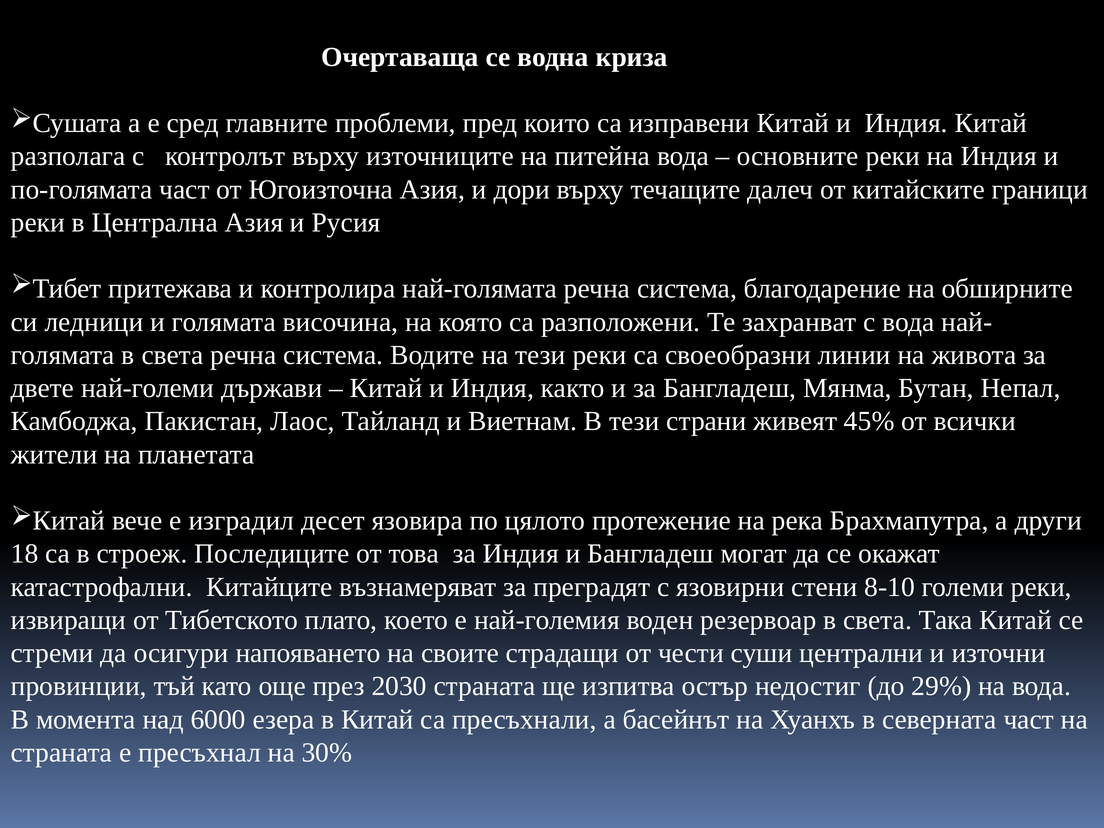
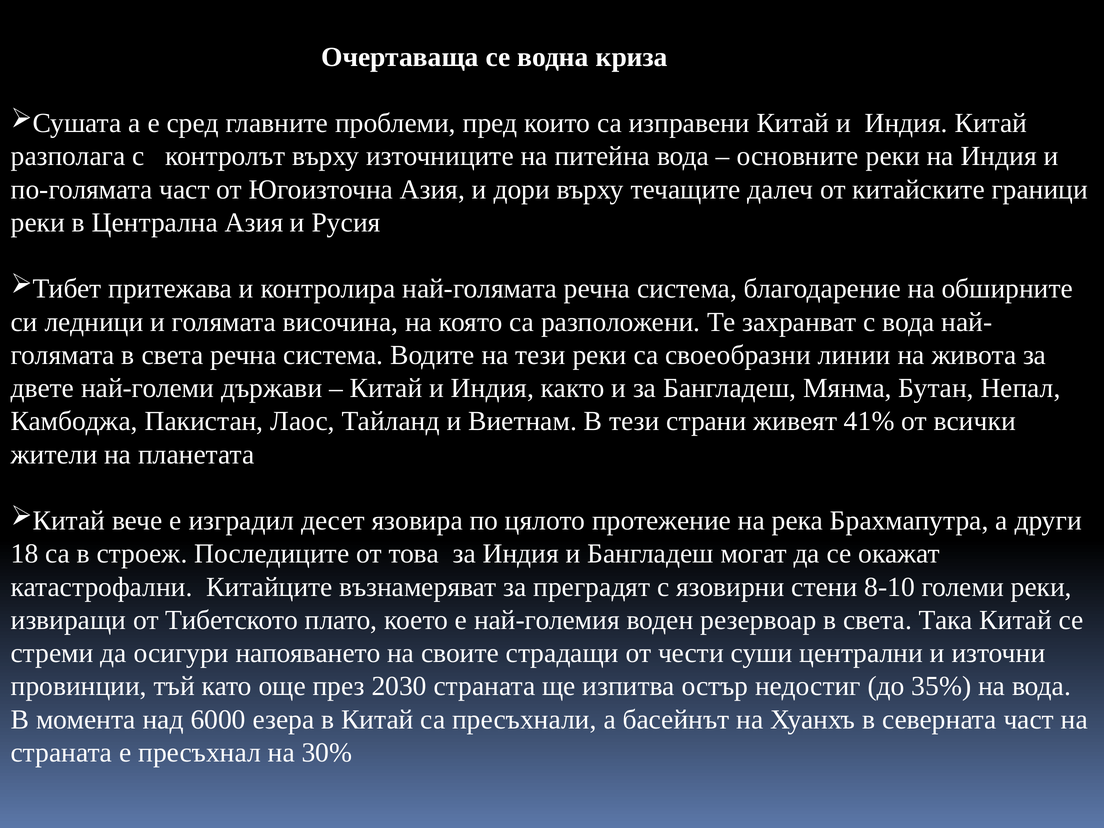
45%: 45% -> 41%
29%: 29% -> 35%
